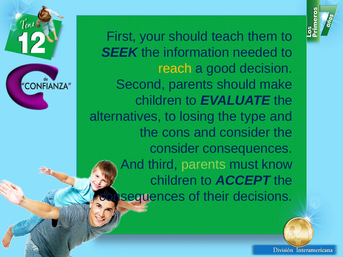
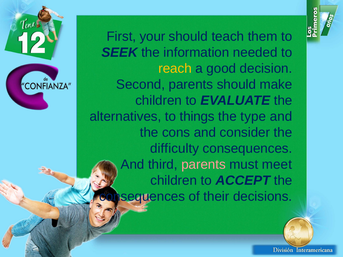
losing: losing -> things
consider at (175, 149): consider -> difficulty
parents at (203, 165) colour: light green -> pink
know: know -> meet
